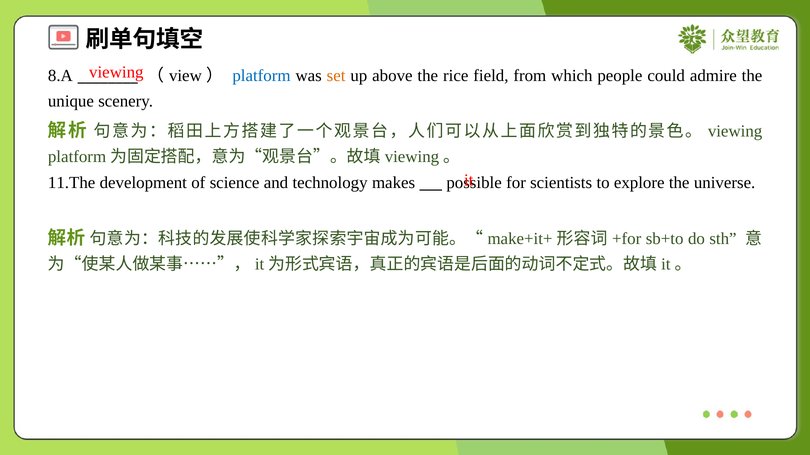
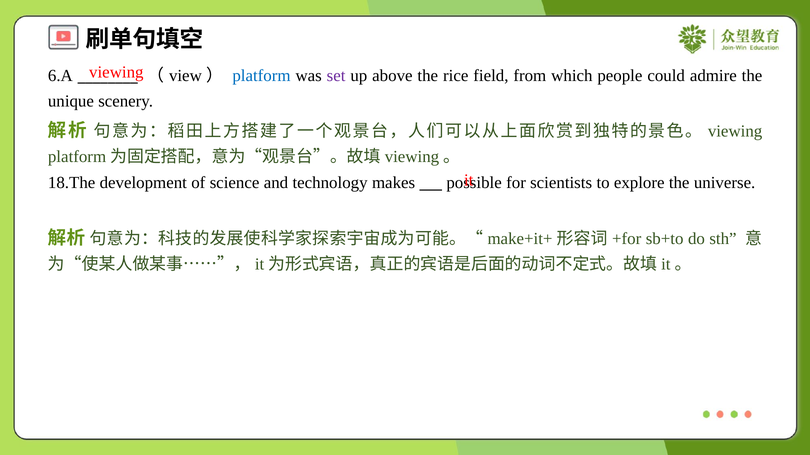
8.A: 8.A -> 6.A
set colour: orange -> purple
11.The: 11.The -> 18.The
